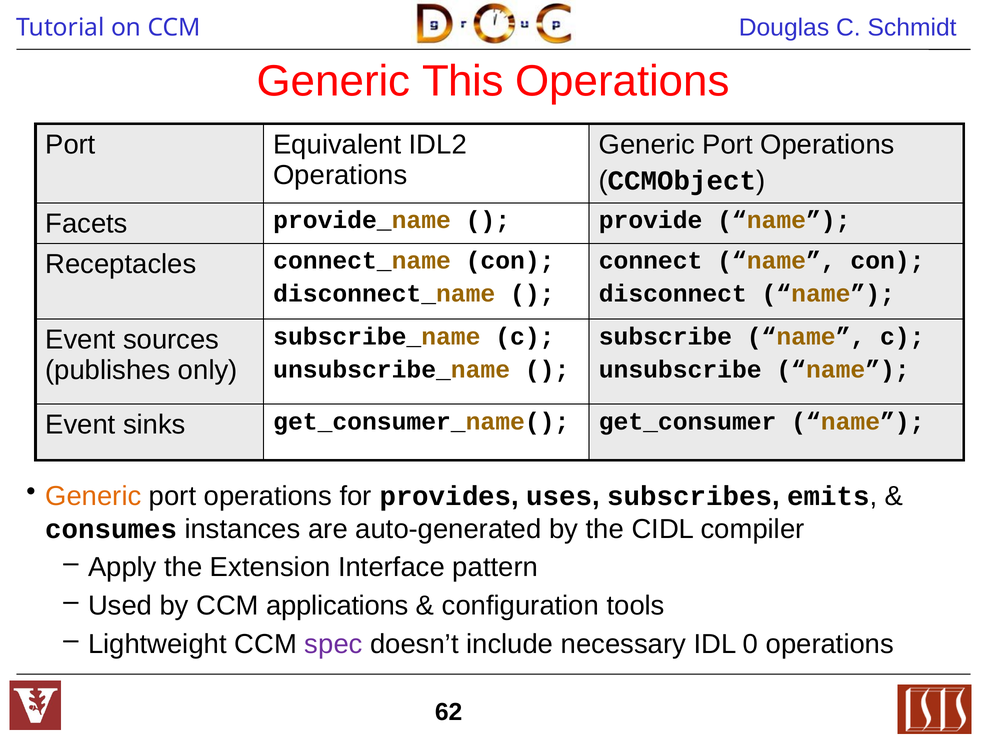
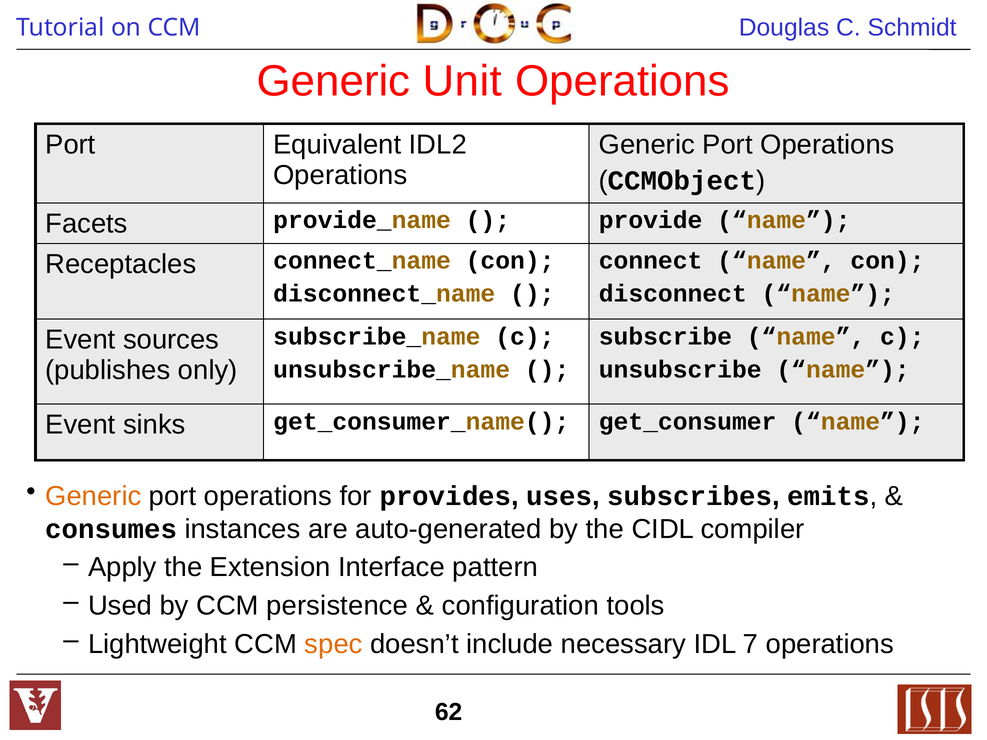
This: This -> Unit
applications: applications -> persistence
spec colour: purple -> orange
0: 0 -> 7
